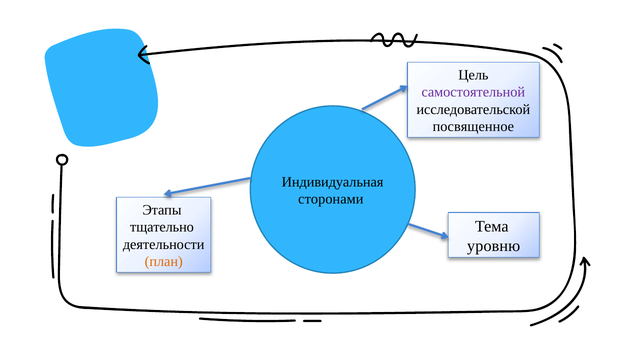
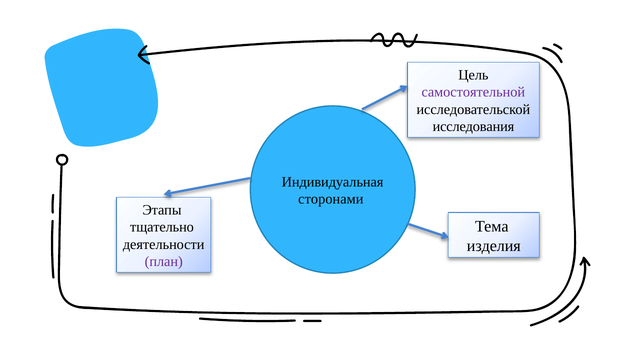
посвященное: посвященное -> исследования
уровню: уровню -> изделия
план colour: orange -> purple
